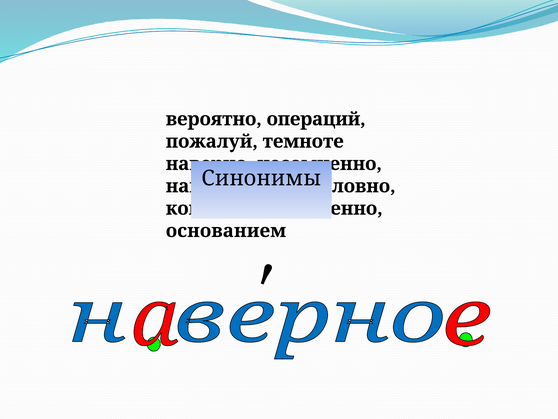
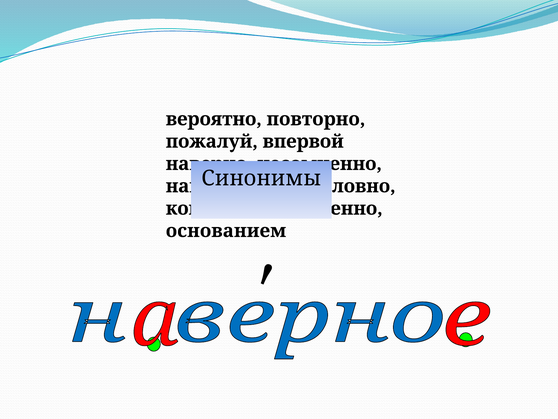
операций: операций -> повторно
темноте: темноте -> впервой
